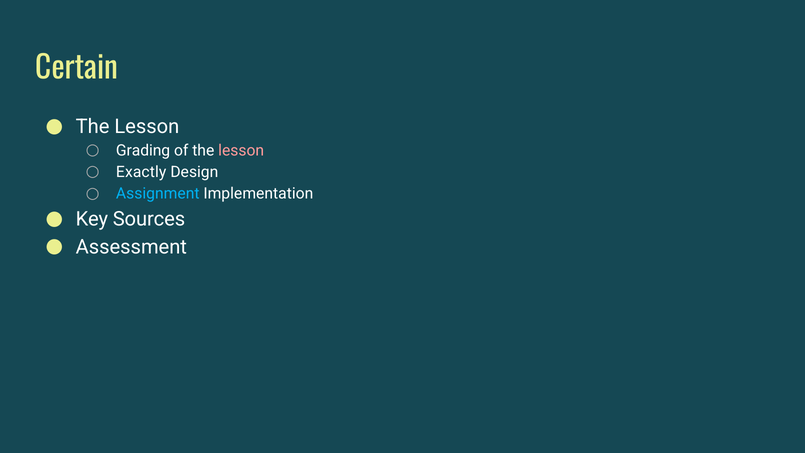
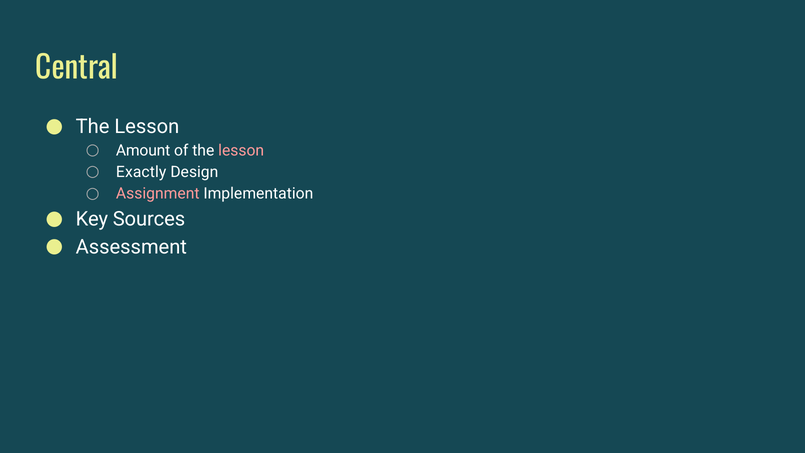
Certain: Certain -> Central
Grading: Grading -> Amount
Assignment colour: light blue -> pink
